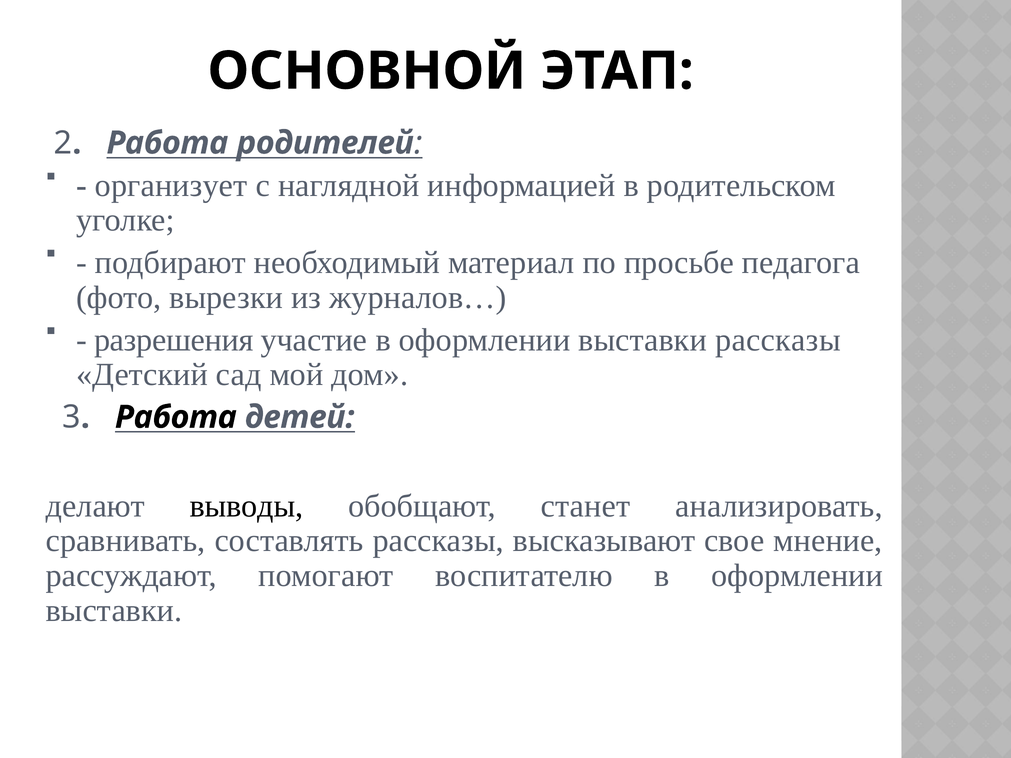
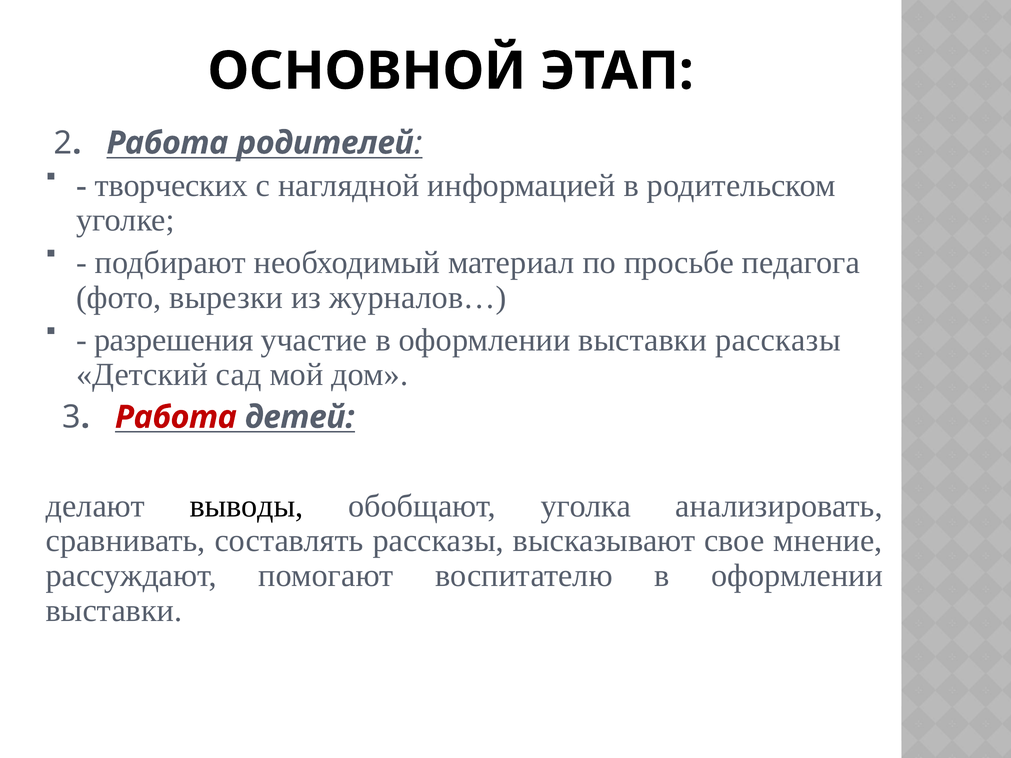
организует: организует -> творческих
Работа at (176, 417) colour: black -> red
станет: станет -> уголка
